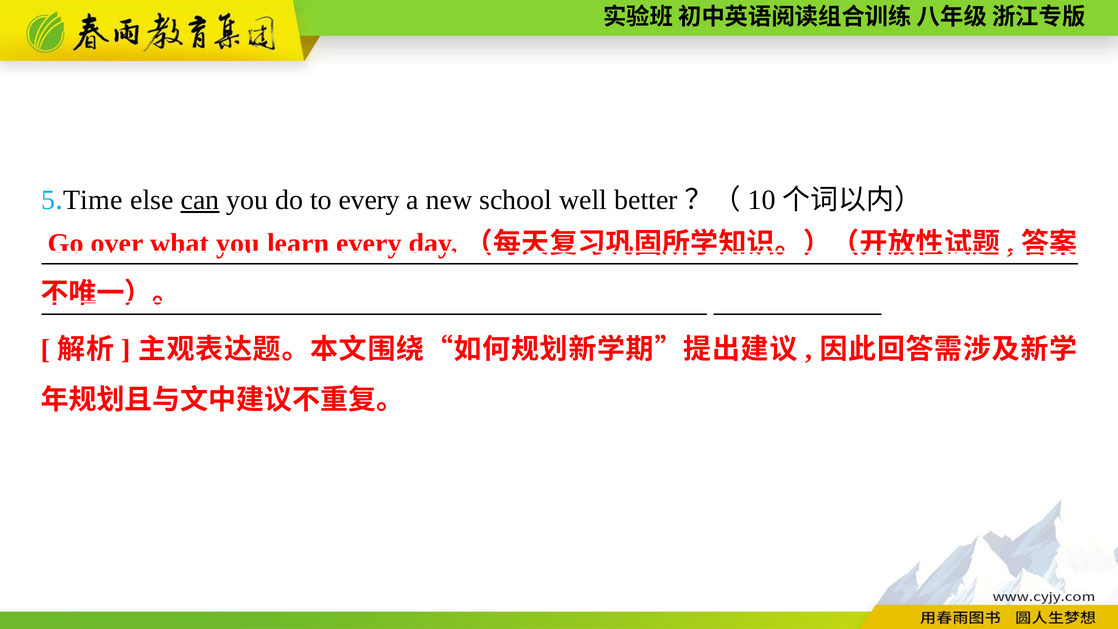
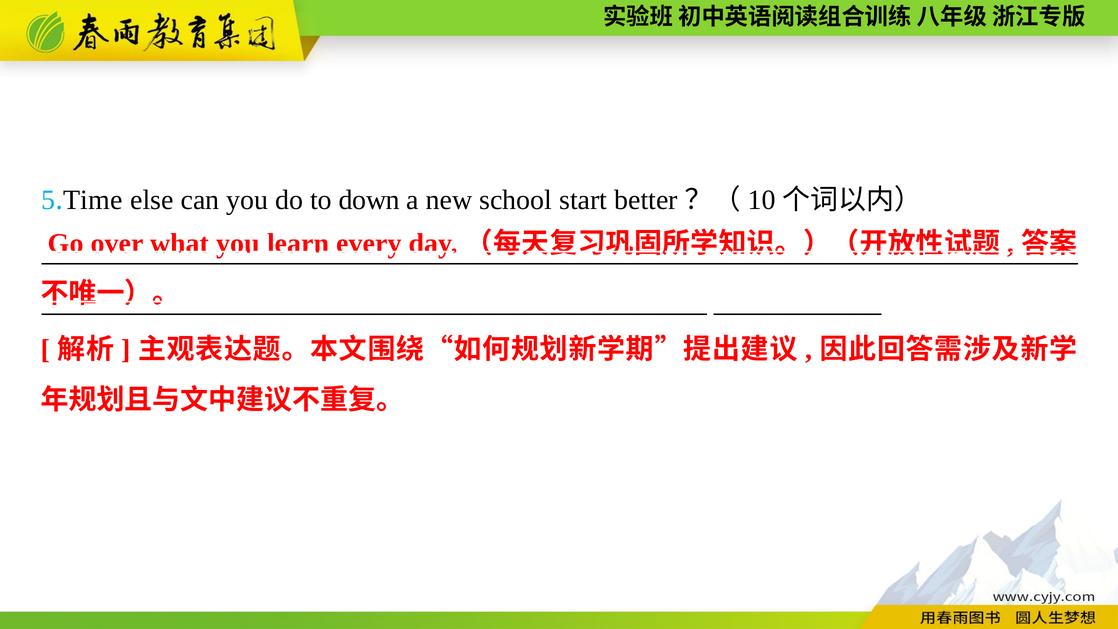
can underline: present -> none
to every: every -> down
well: well -> start
